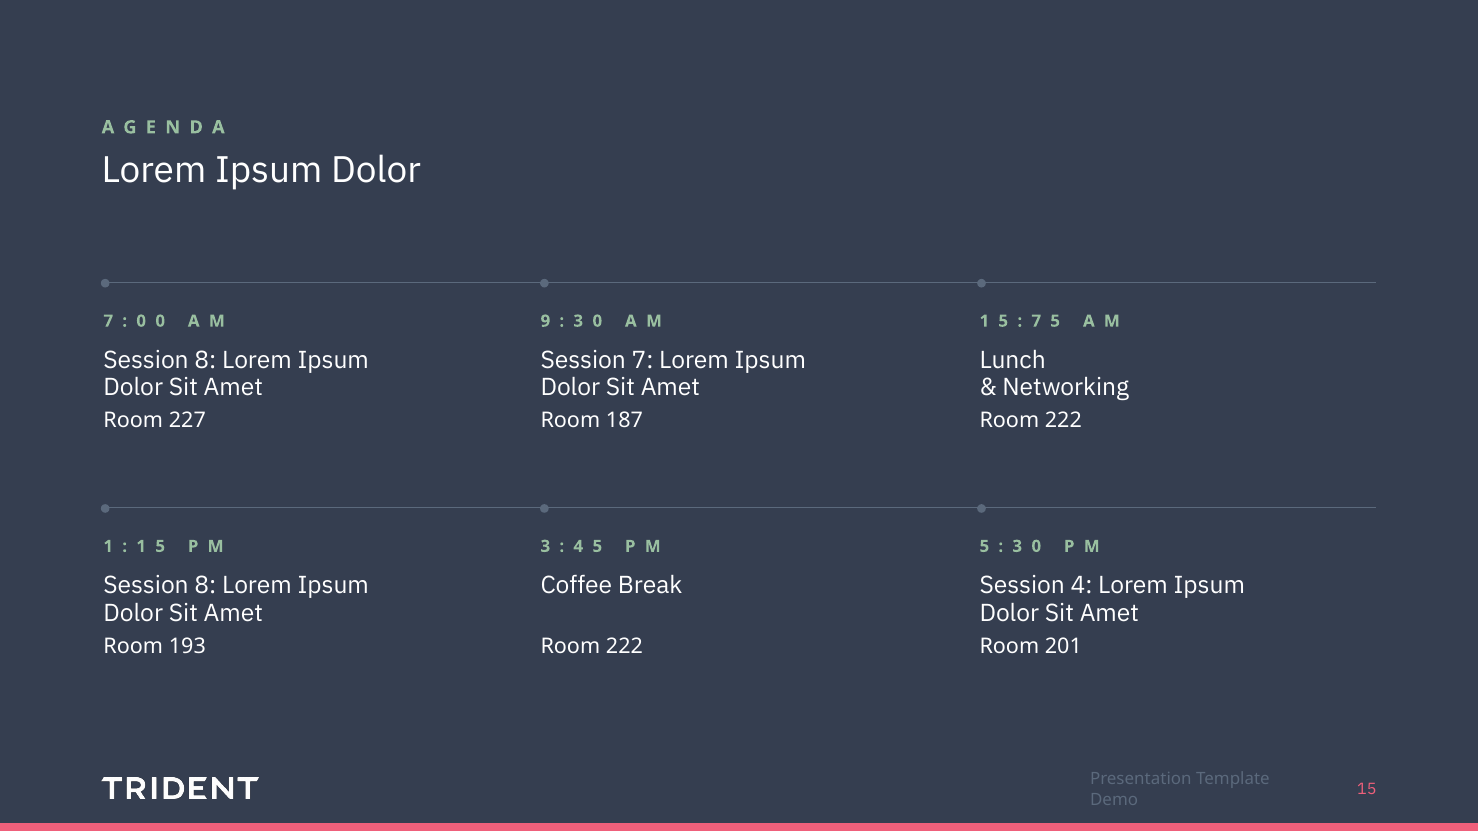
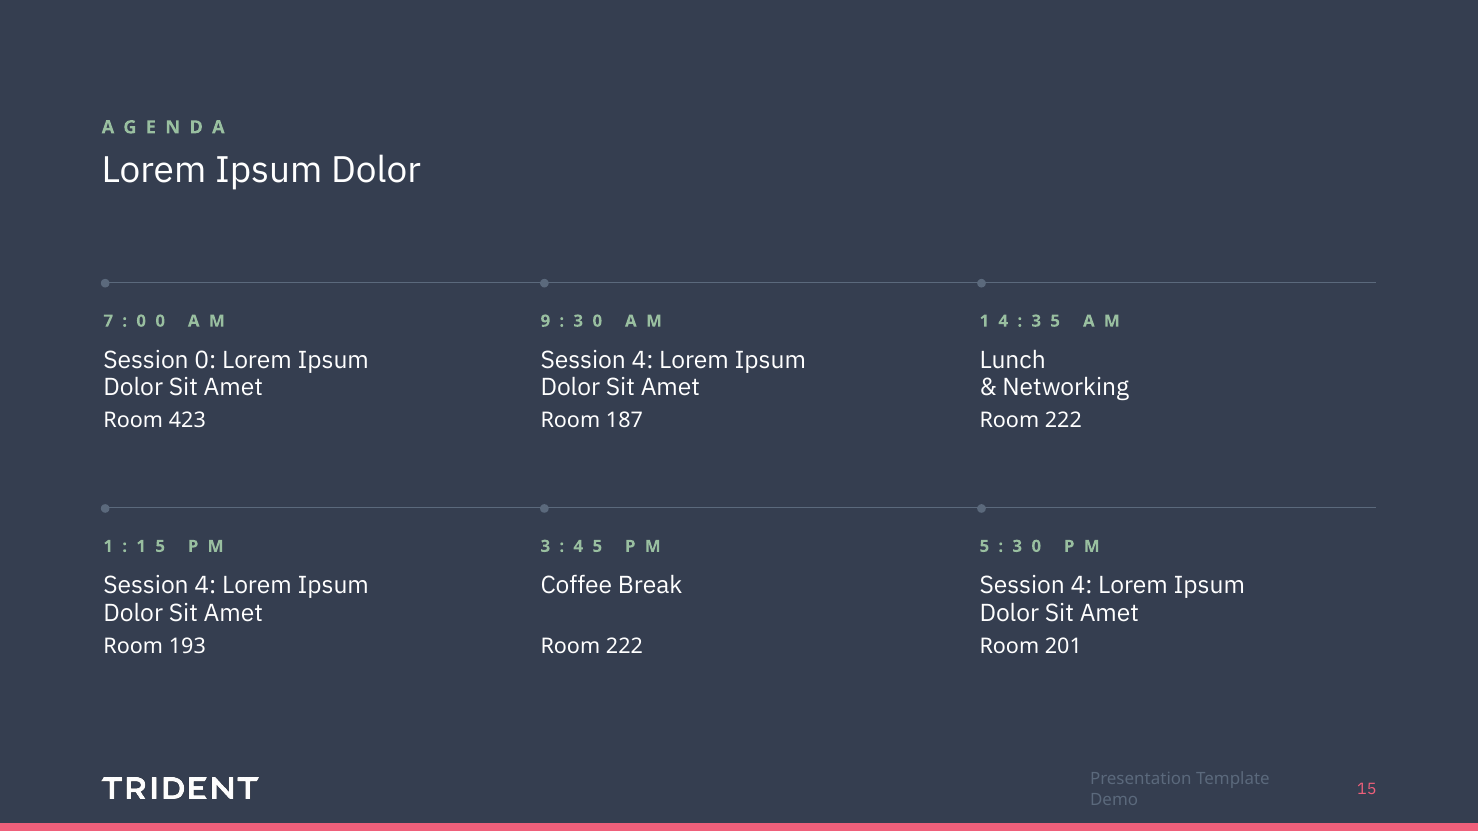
5 at (1003, 321): 5 -> 4
7 at (1036, 321): 7 -> 3
8 at (205, 360): 8 -> 0
7 at (643, 360): 7 -> 4
227: 227 -> 423
8 at (205, 586): 8 -> 4
